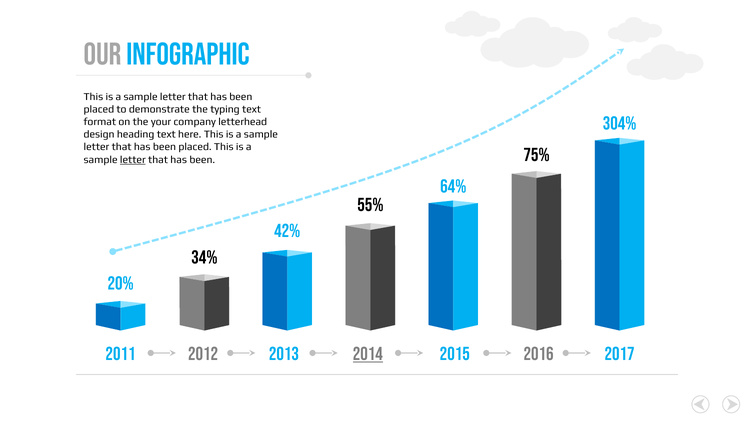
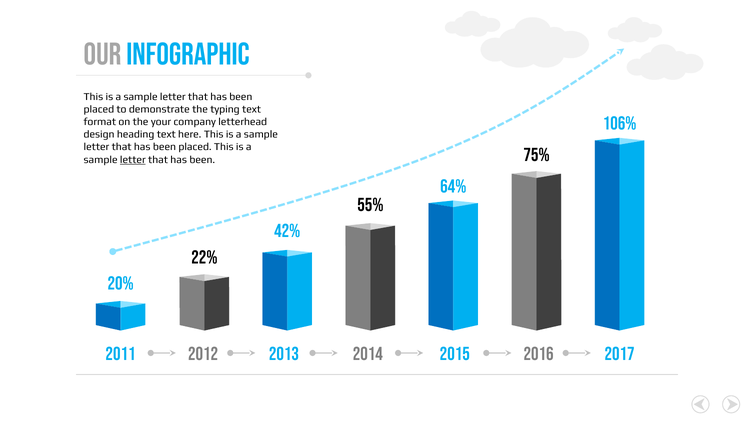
304%: 304% -> 106%
34%: 34% -> 22%
2014 underline: present -> none
